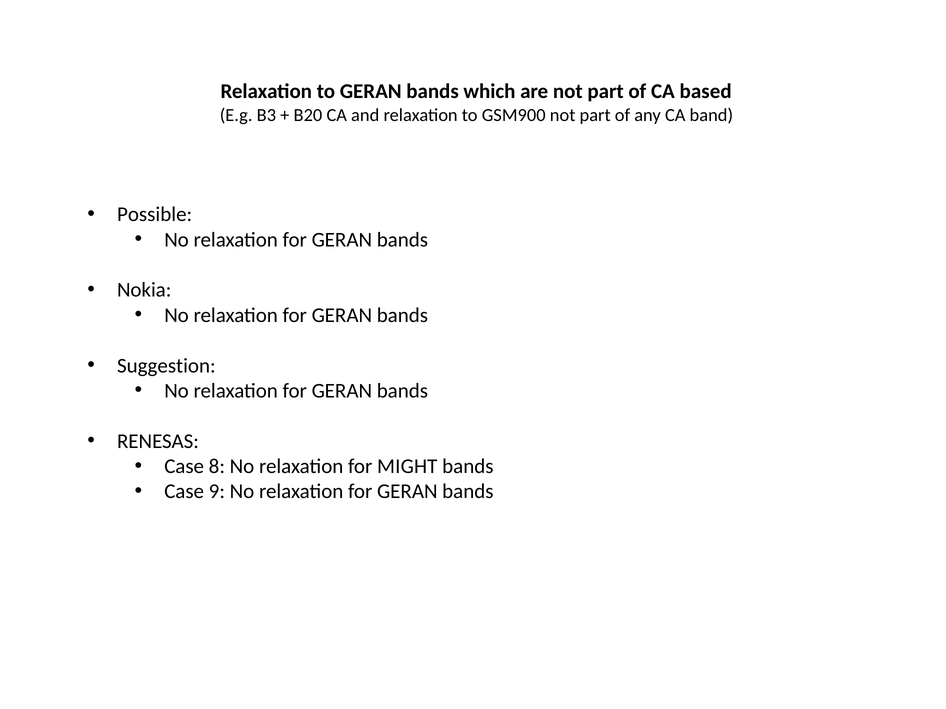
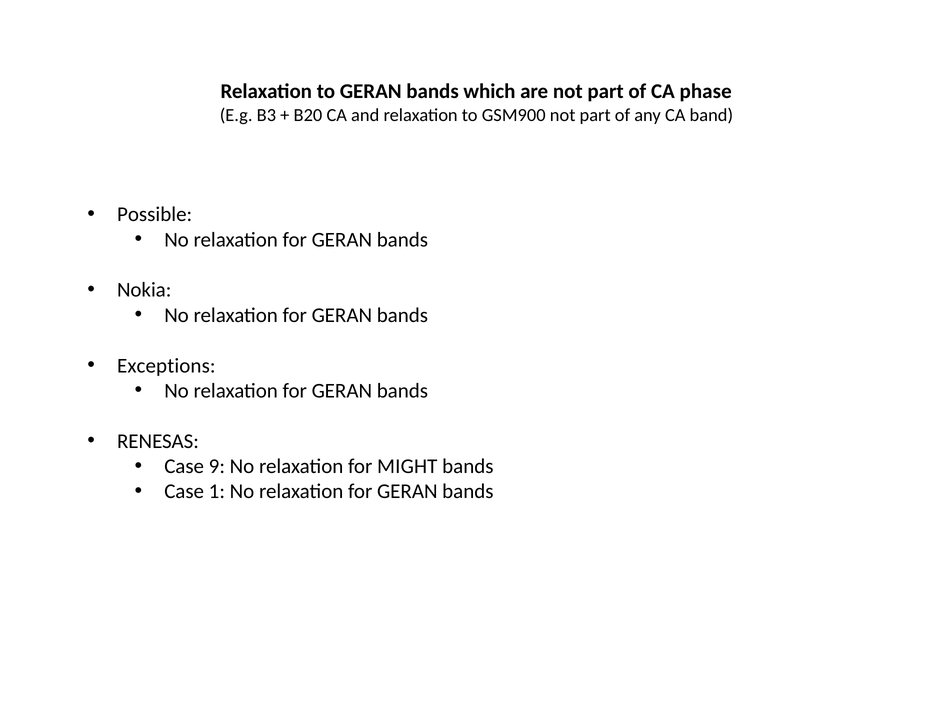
based: based -> phase
Suggestion: Suggestion -> Exceptions
8: 8 -> 9
9: 9 -> 1
